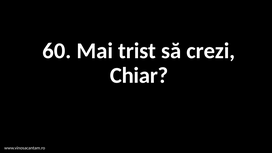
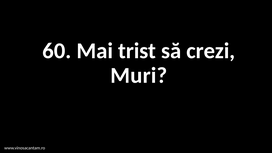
Chiar: Chiar -> Muri
